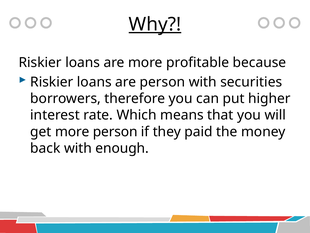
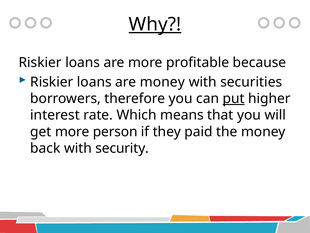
are person: person -> money
put underline: none -> present
enough: enough -> security
